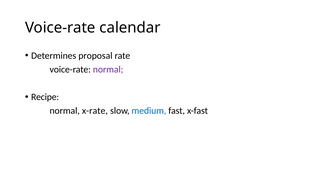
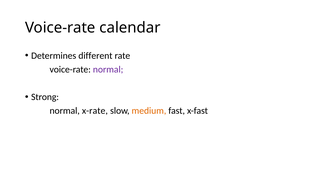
proposal: proposal -> different
Recipe: Recipe -> Strong
medium colour: blue -> orange
